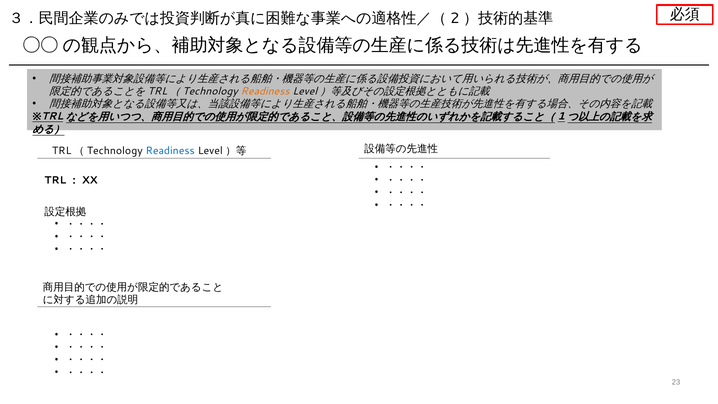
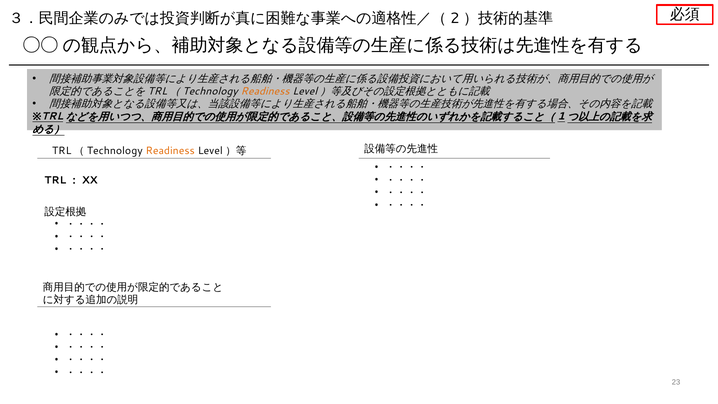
Readiness at (170, 151) colour: blue -> orange
